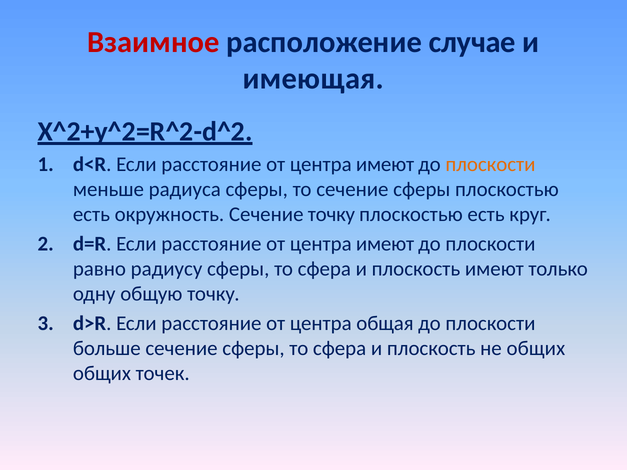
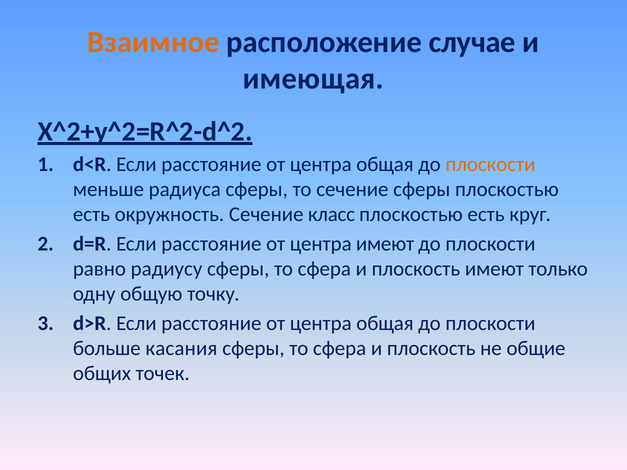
Взаимное colour: red -> orange
имеют at (385, 164): имеют -> общая
Сечение точку: точку -> класс
больше сечение: сечение -> касания
не общих: общих -> общие
